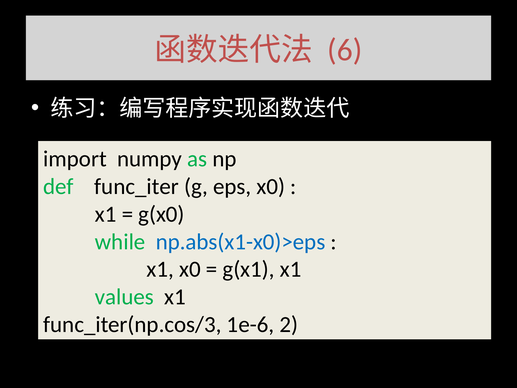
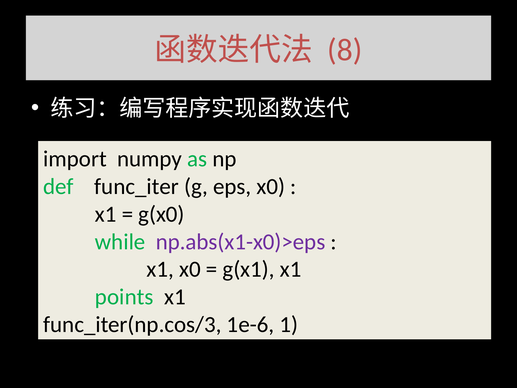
6: 6 -> 8
np.abs(x1-x0)>eps colour: blue -> purple
values: values -> points
2: 2 -> 1
